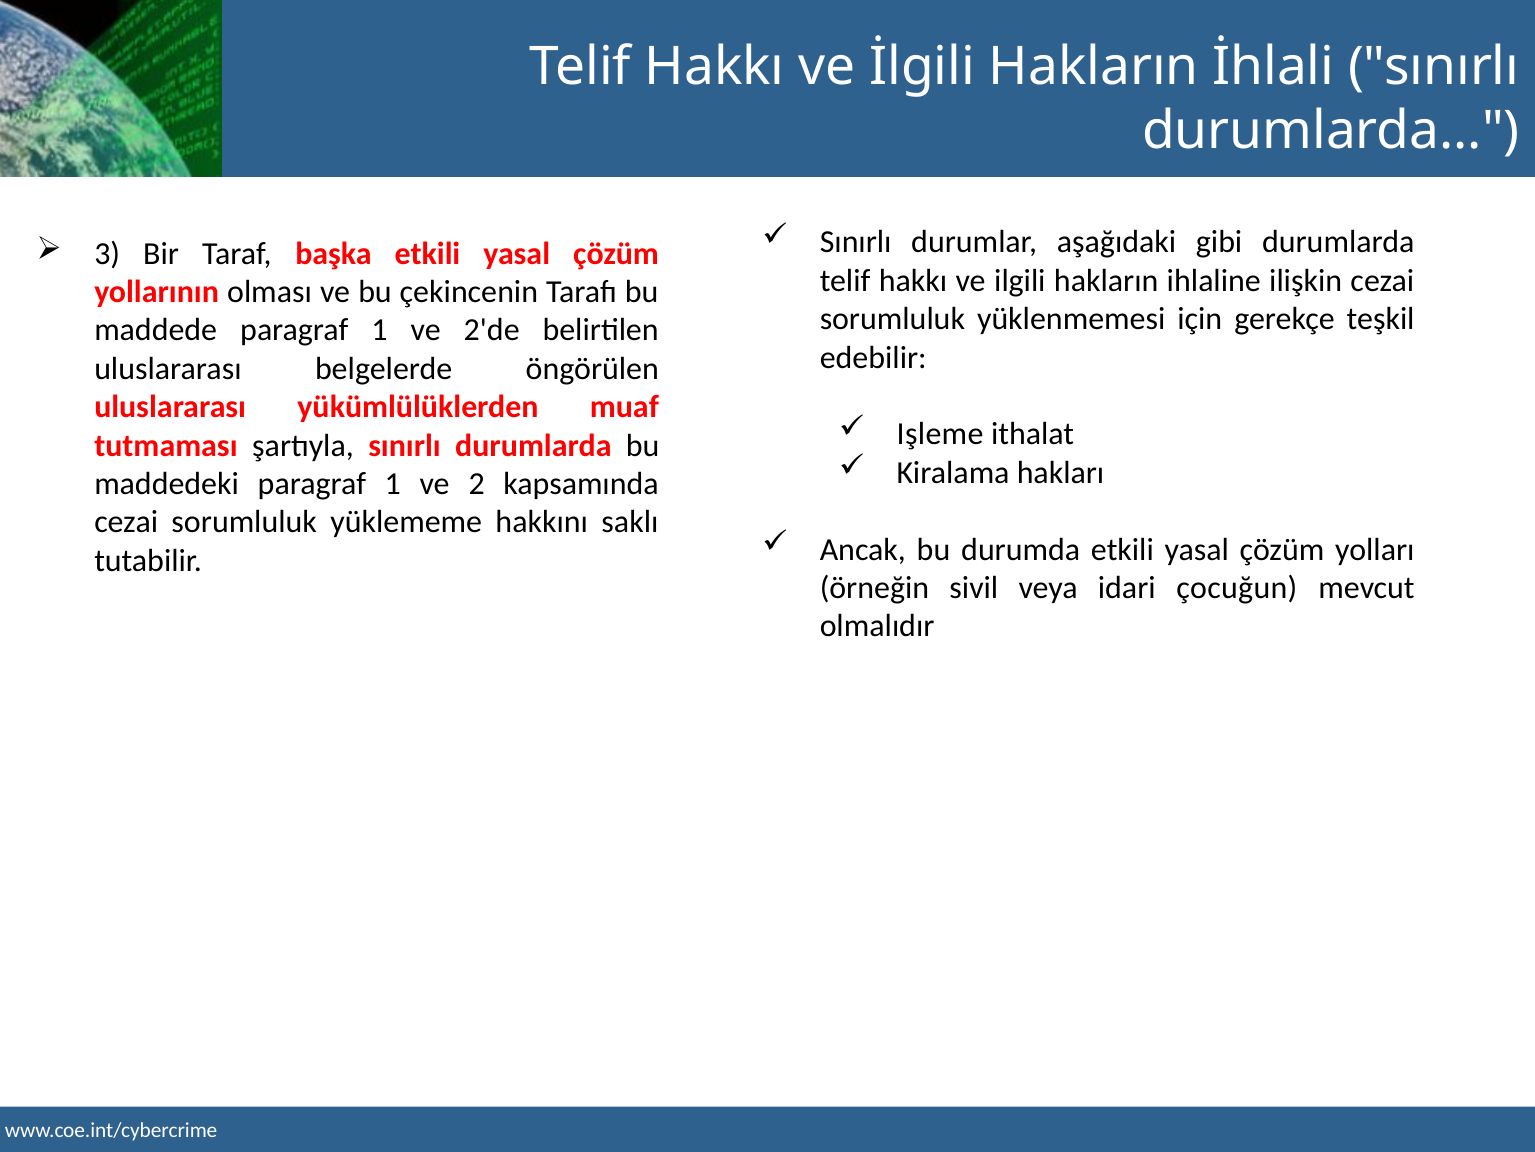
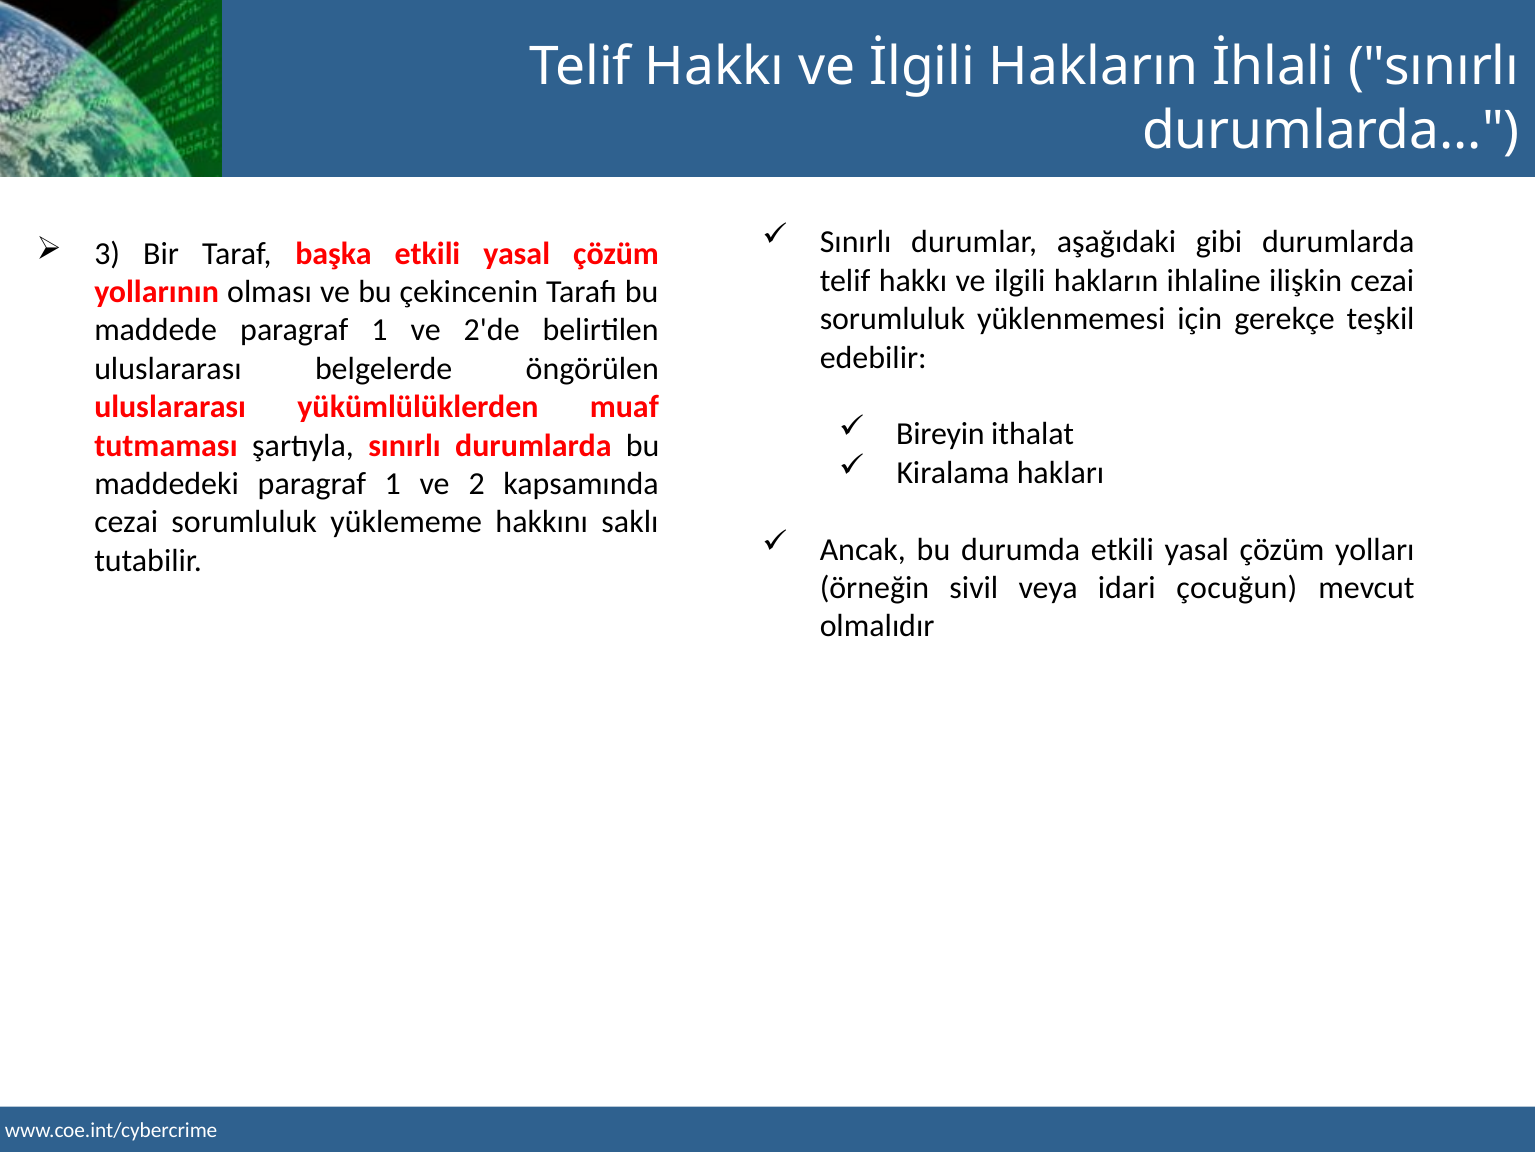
Işleme: Işleme -> Bireyin
